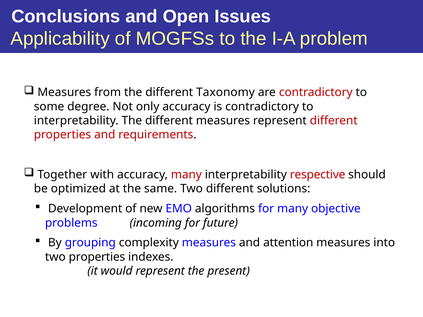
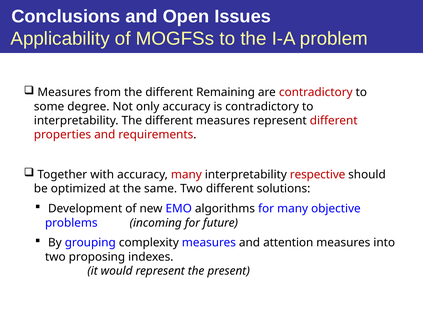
Taxonomy: Taxonomy -> Remaining
two properties: properties -> proposing
